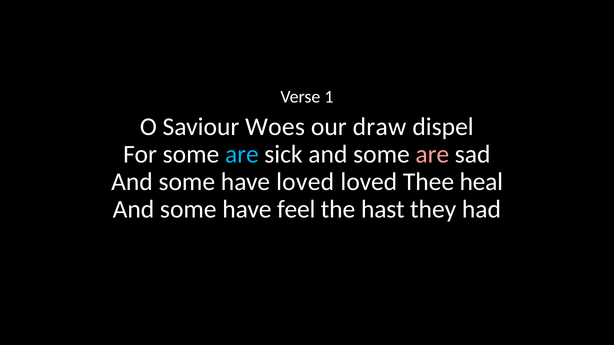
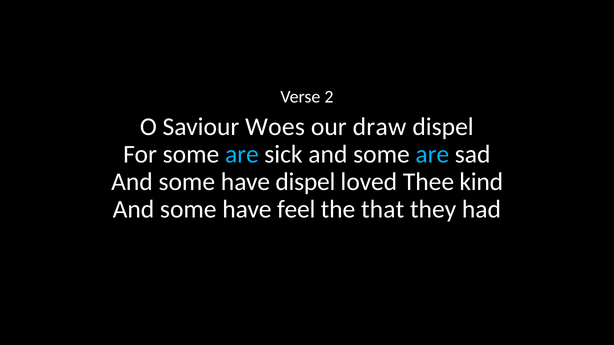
1: 1 -> 2
are at (432, 154) colour: pink -> light blue
have loved: loved -> dispel
heal: heal -> kind
hast: hast -> that
